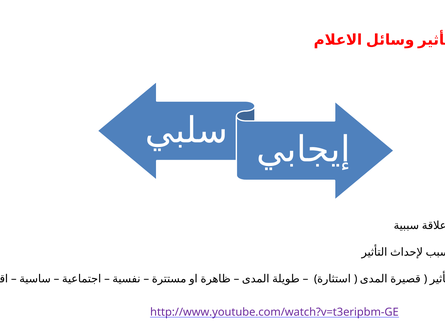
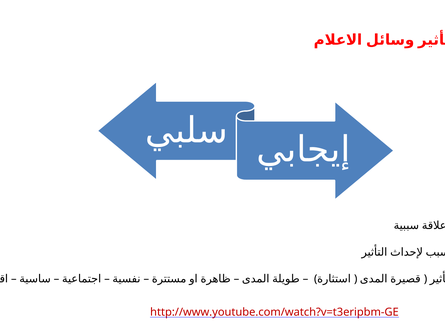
http://www.youtube.com/watch?v=t3eripbm-GE colour: purple -> red
